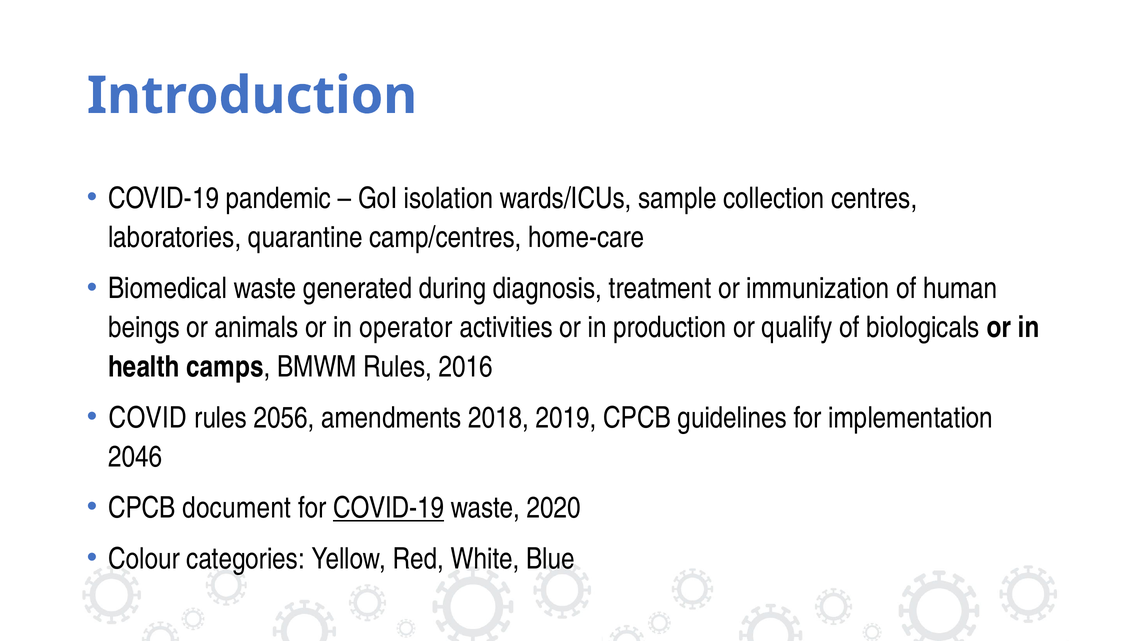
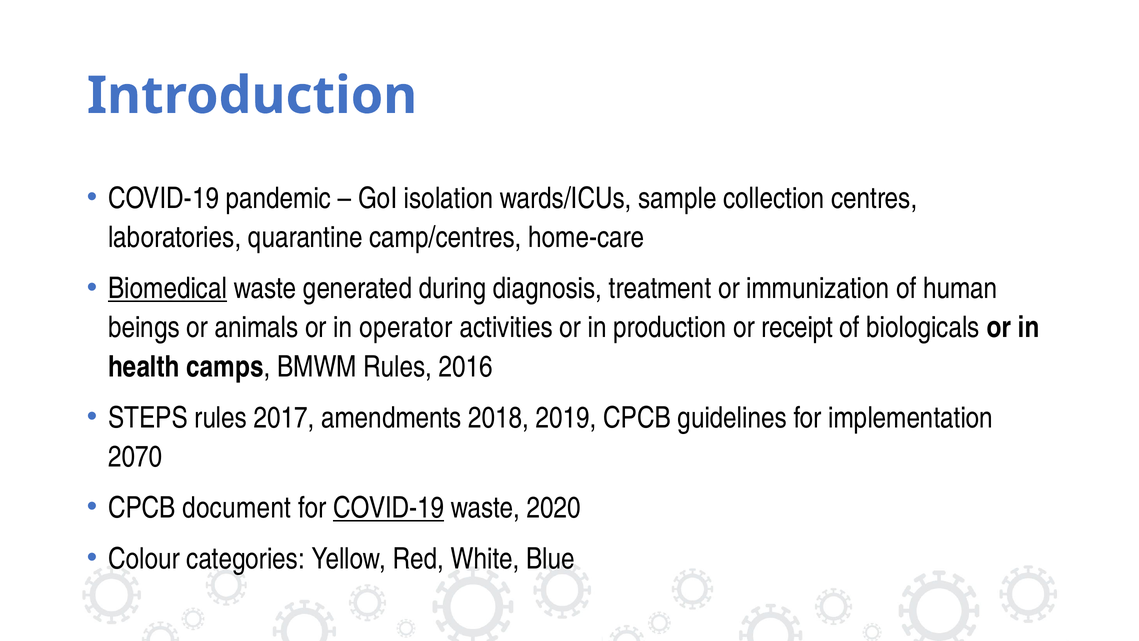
Biomedical underline: none -> present
qualify: qualify -> receipt
COVID: COVID -> STEPS
2056: 2056 -> 2017
2046: 2046 -> 2070
